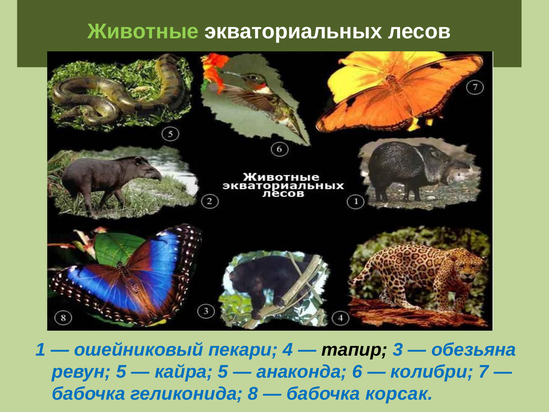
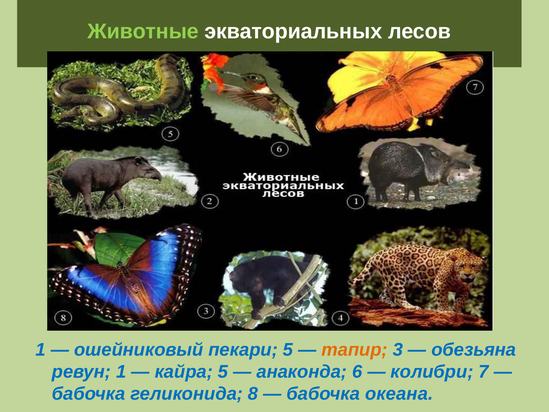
пекари 4: 4 -> 5
тапир colour: black -> orange
ревун 5: 5 -> 1
корсак: корсак -> океана
